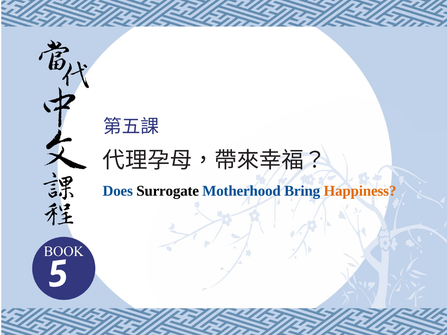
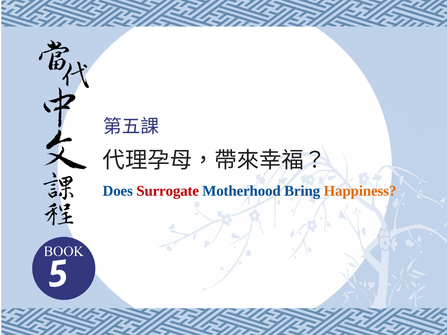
Surrogate colour: black -> red
